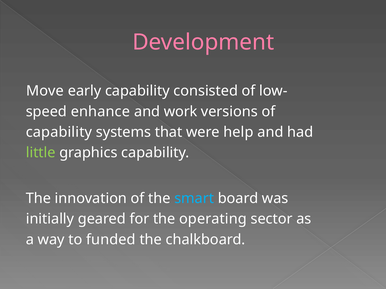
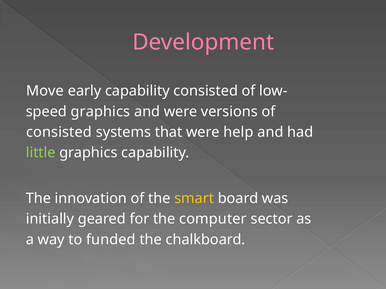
speed enhance: enhance -> graphics
and work: work -> were
capability at (59, 132): capability -> consisted
smart colour: light blue -> yellow
operating: operating -> computer
